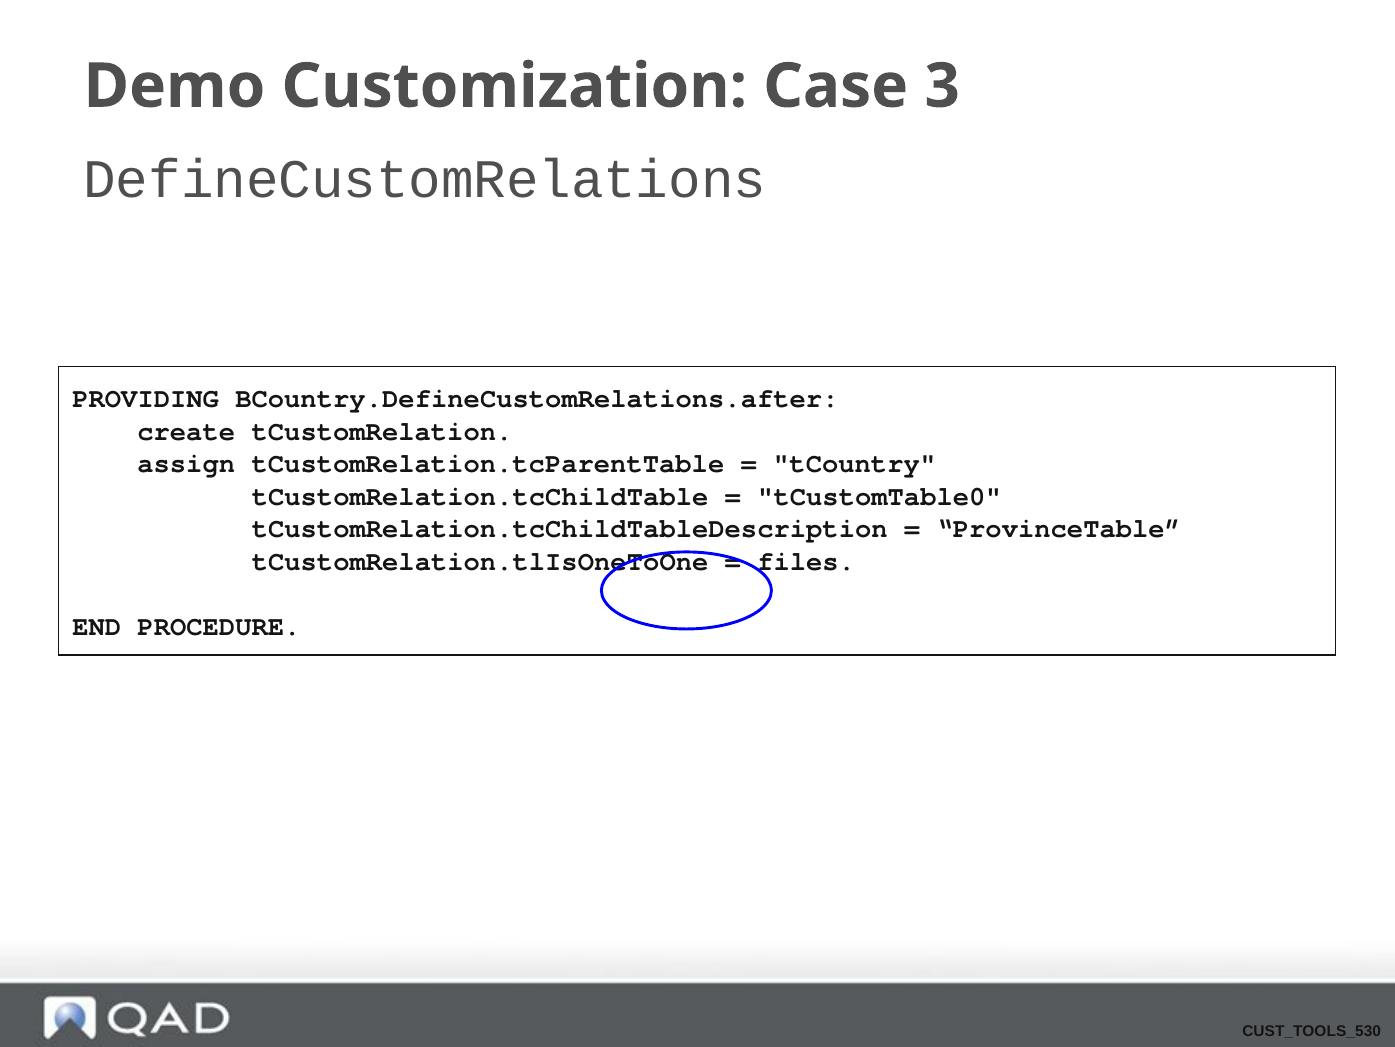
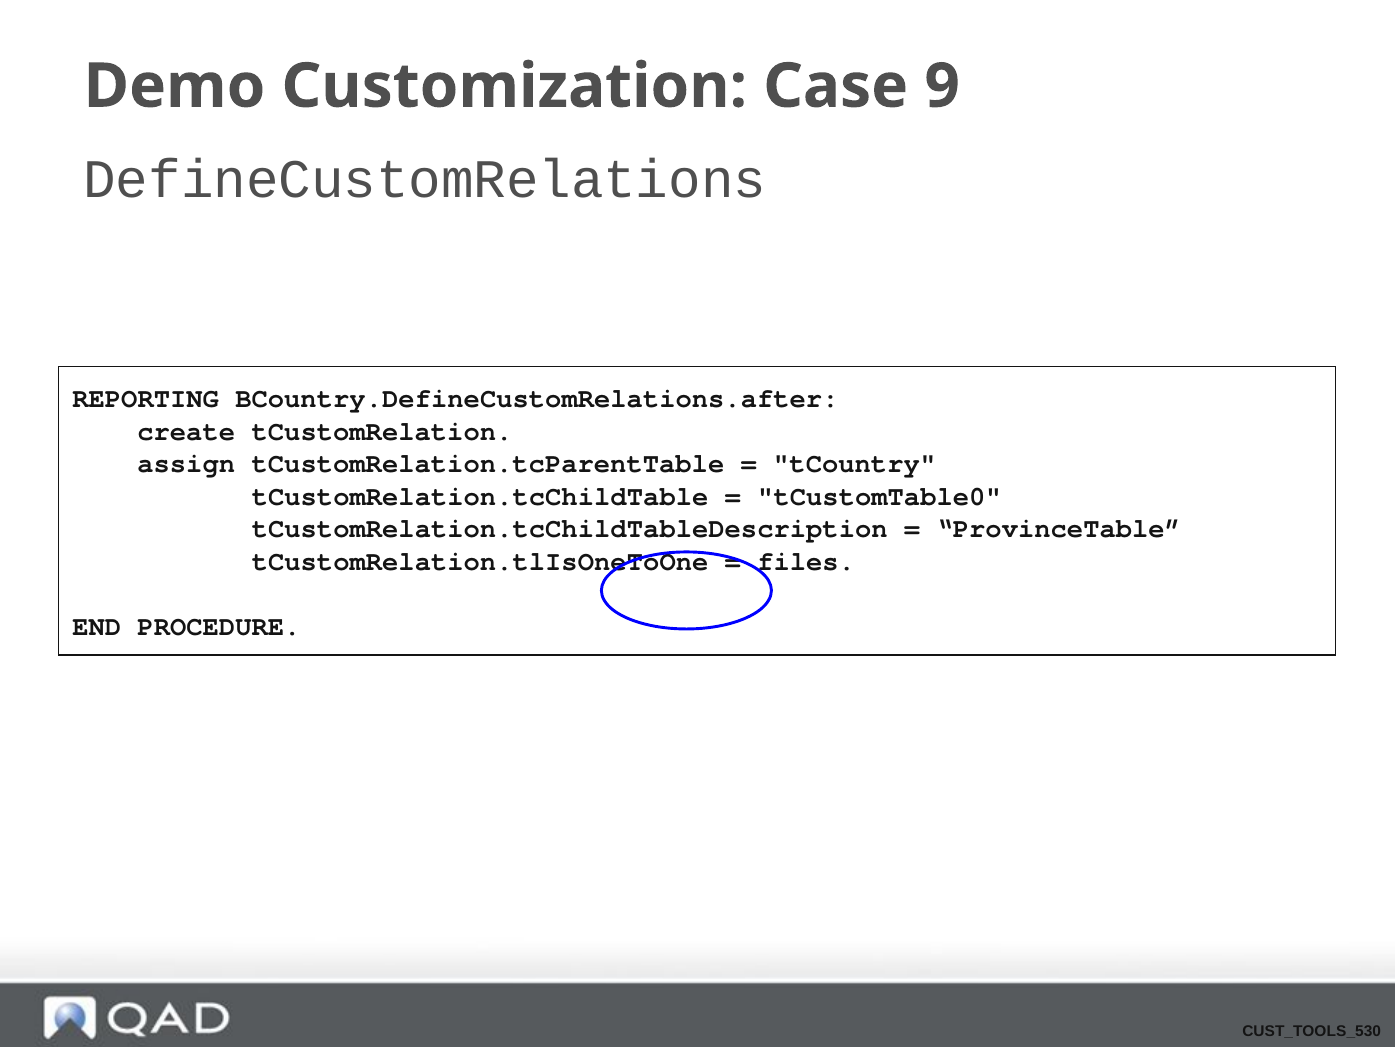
3: 3 -> 9
PROVIDING: PROVIDING -> REPORTING
